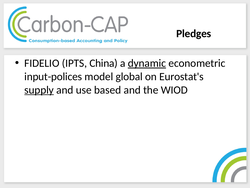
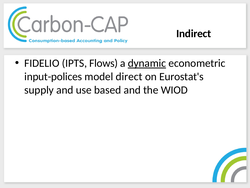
Pledges: Pledges -> Indirect
China: China -> Flows
global: global -> direct
supply underline: present -> none
